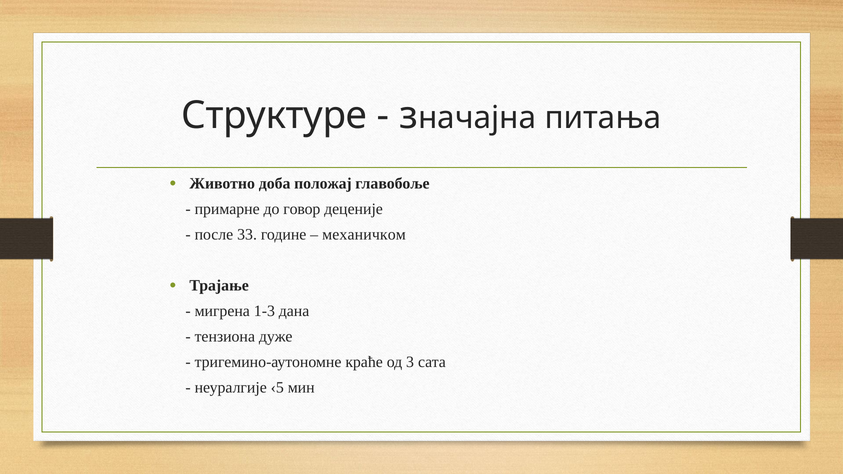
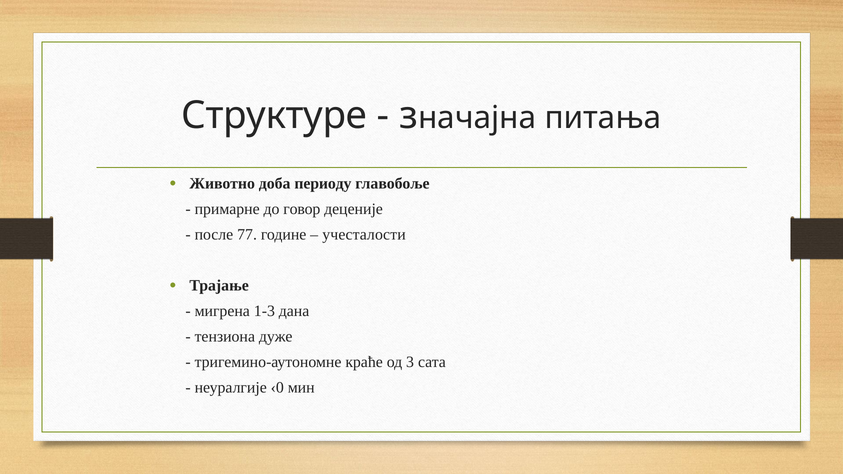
положај: положај -> периоду
33: 33 -> 77
механичком: механичком -> учесталости
‹5: ‹5 -> ‹0
